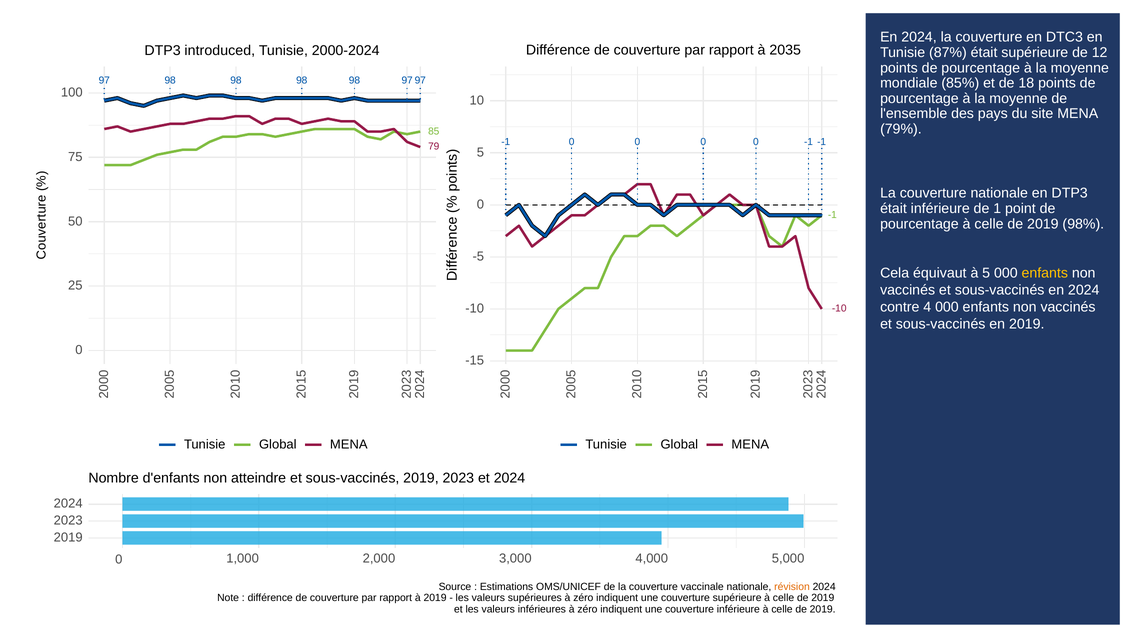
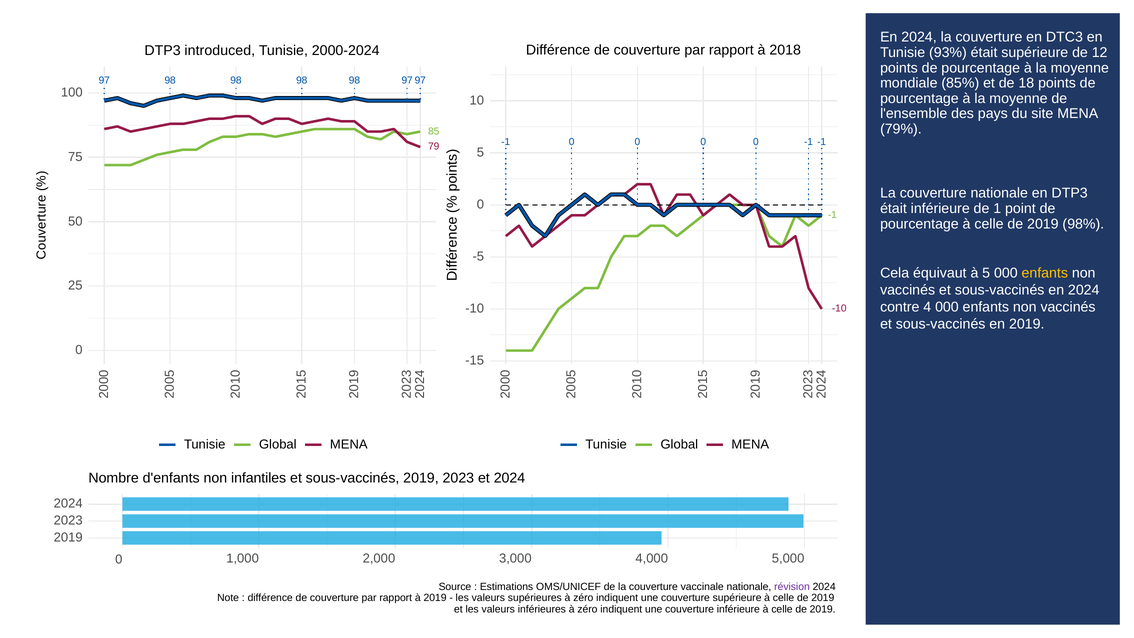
2035: 2035 -> 2018
87%: 87% -> 93%
atteindre: atteindre -> infantiles
révision colour: orange -> purple
